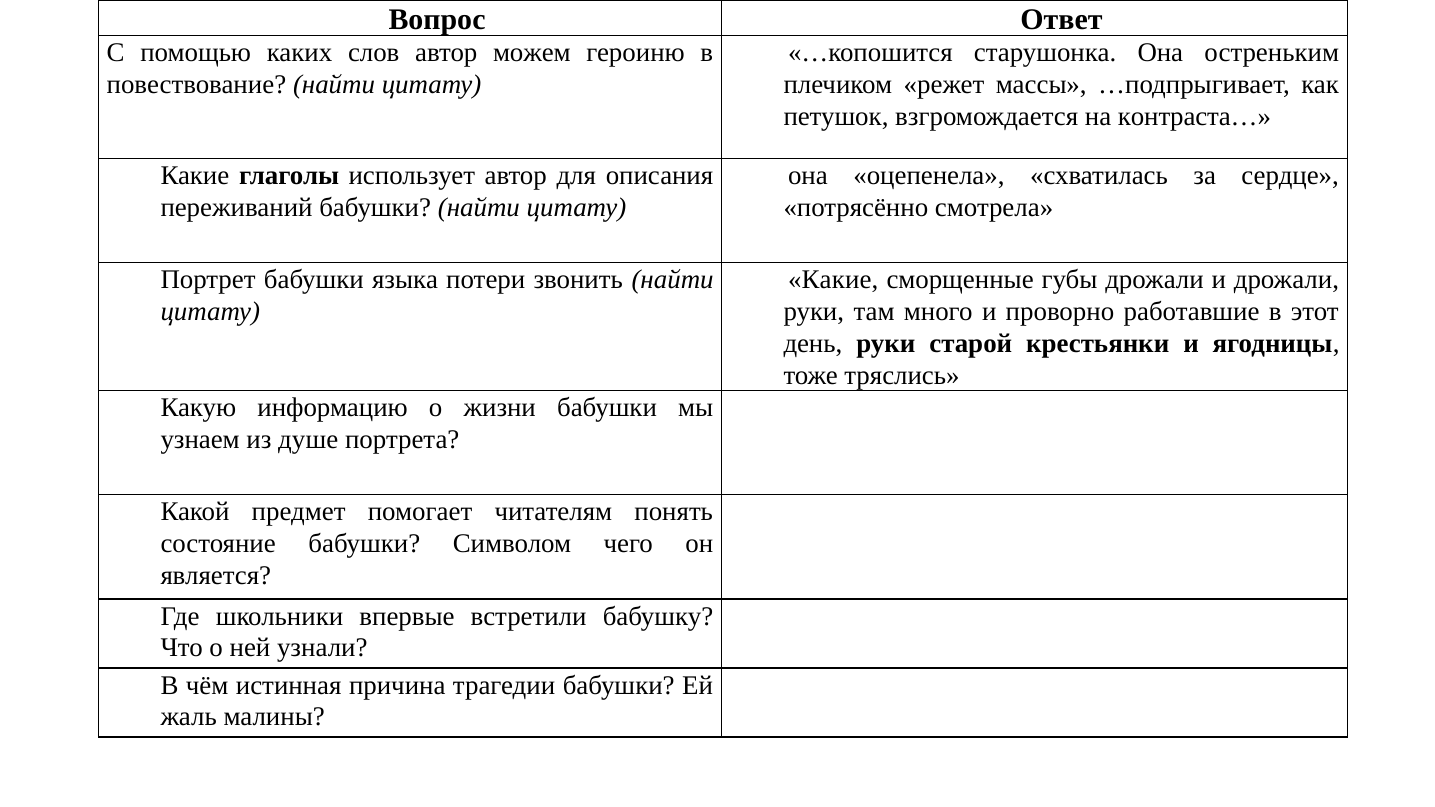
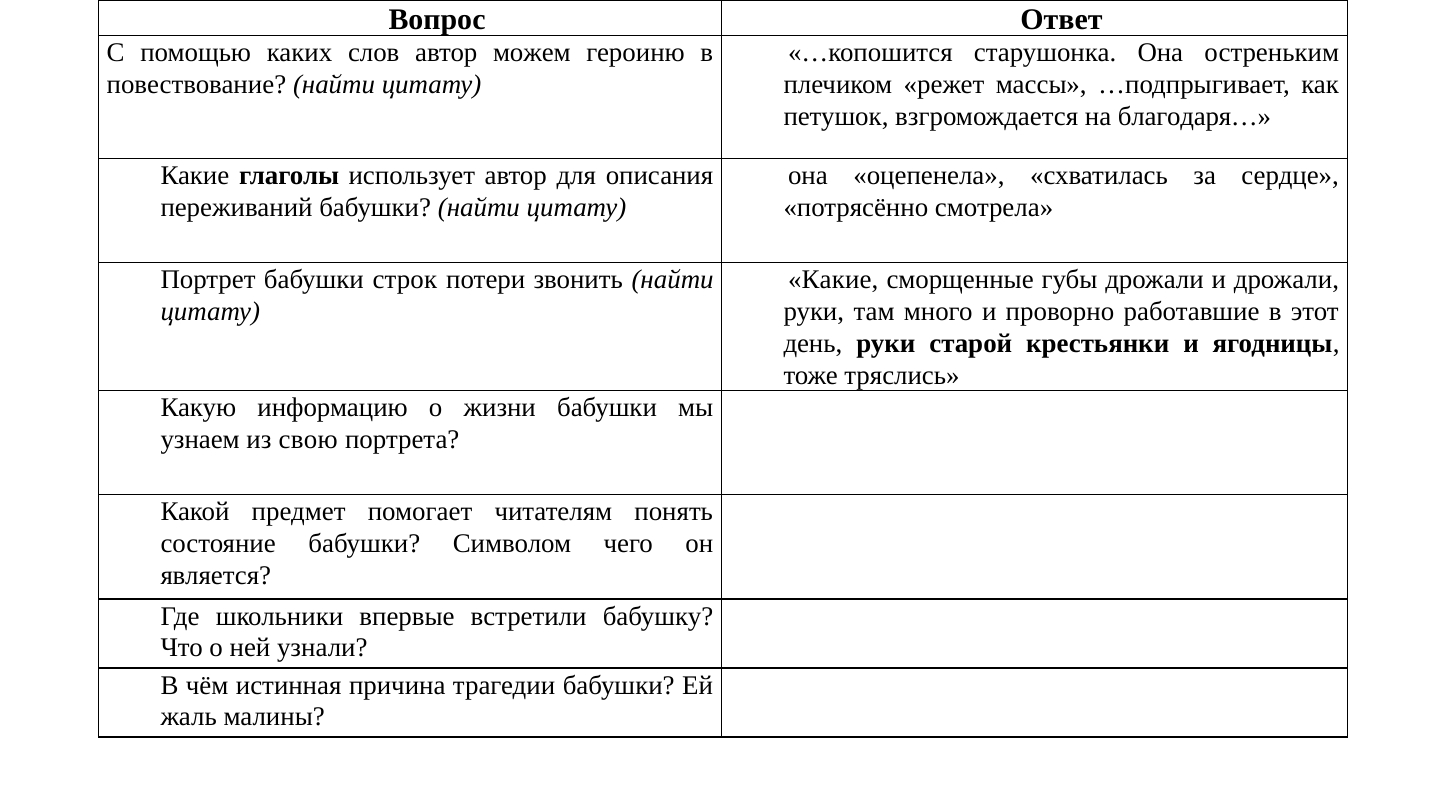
контраста…: контраста… -> благодаря…
языка: языка -> строк
душе: душе -> свою
